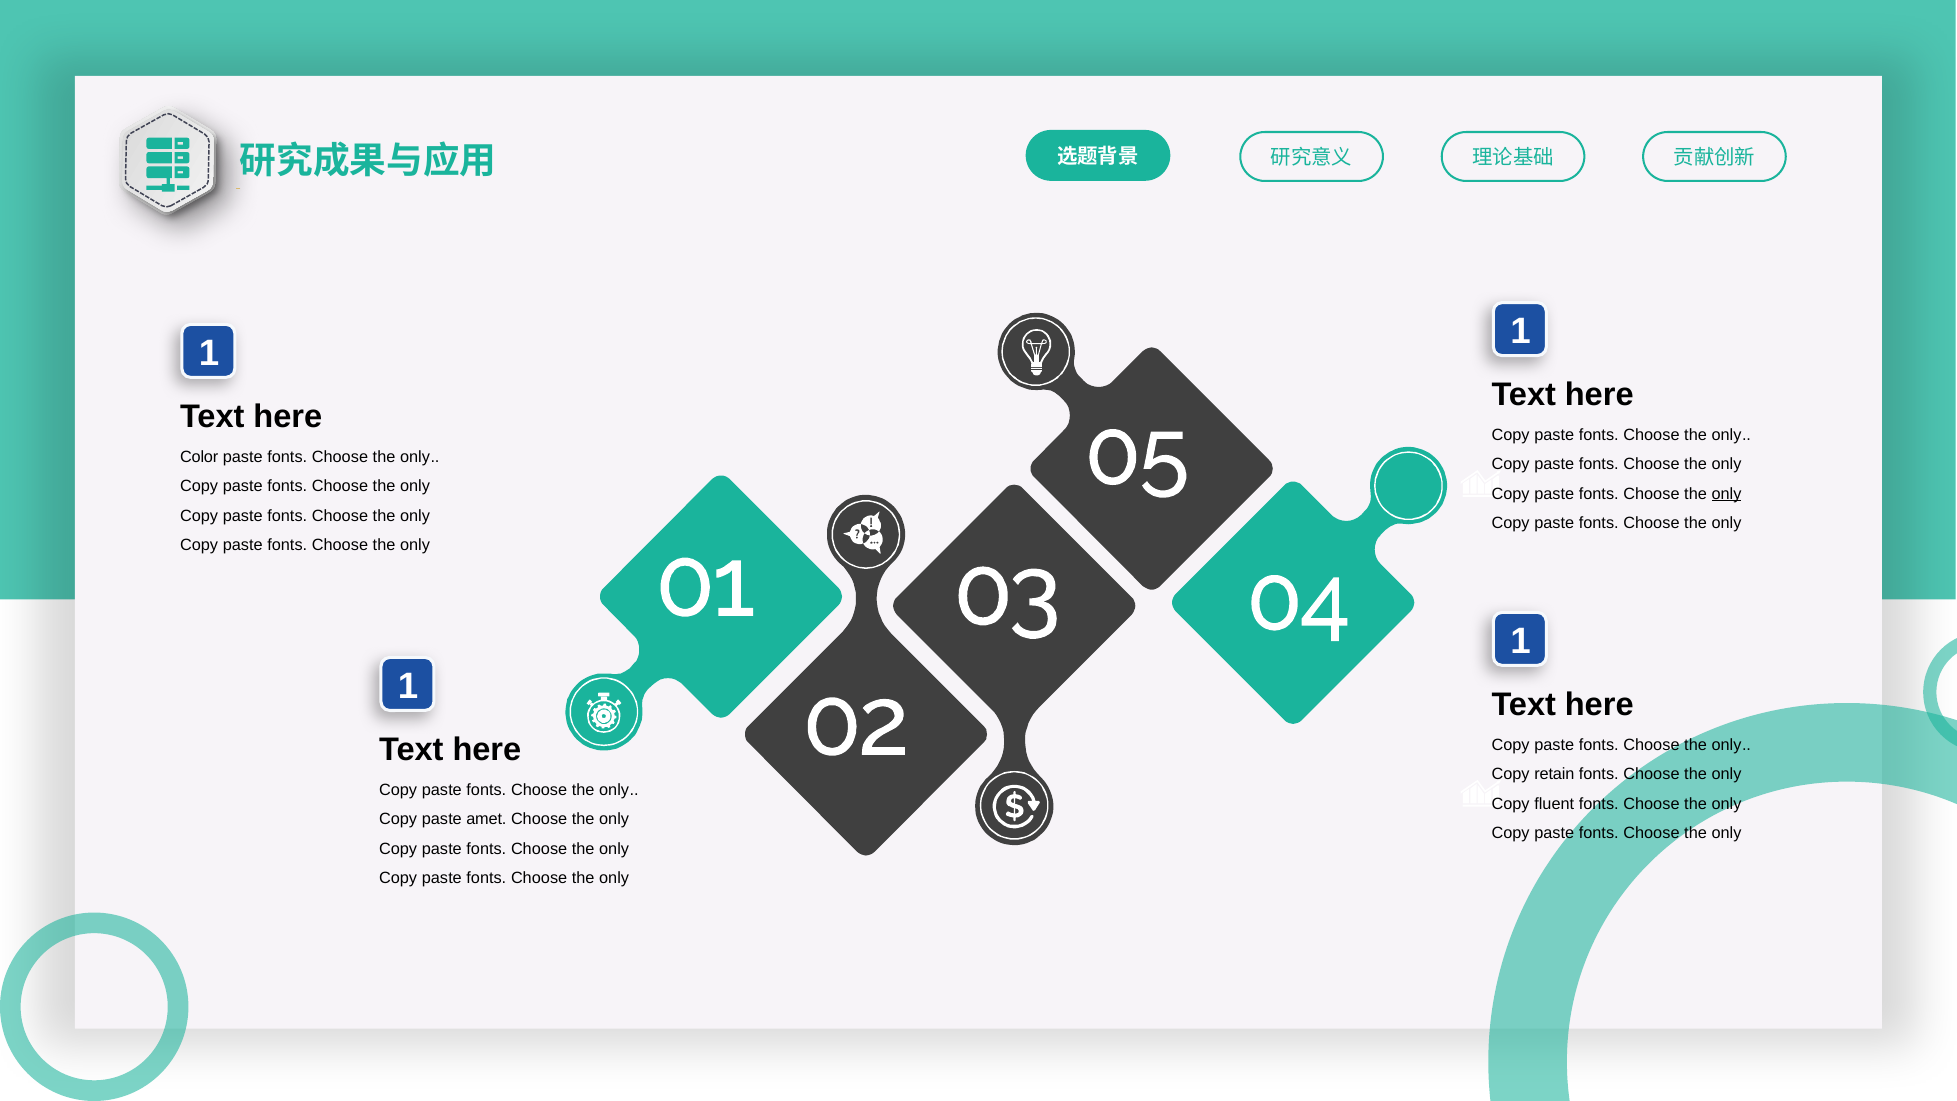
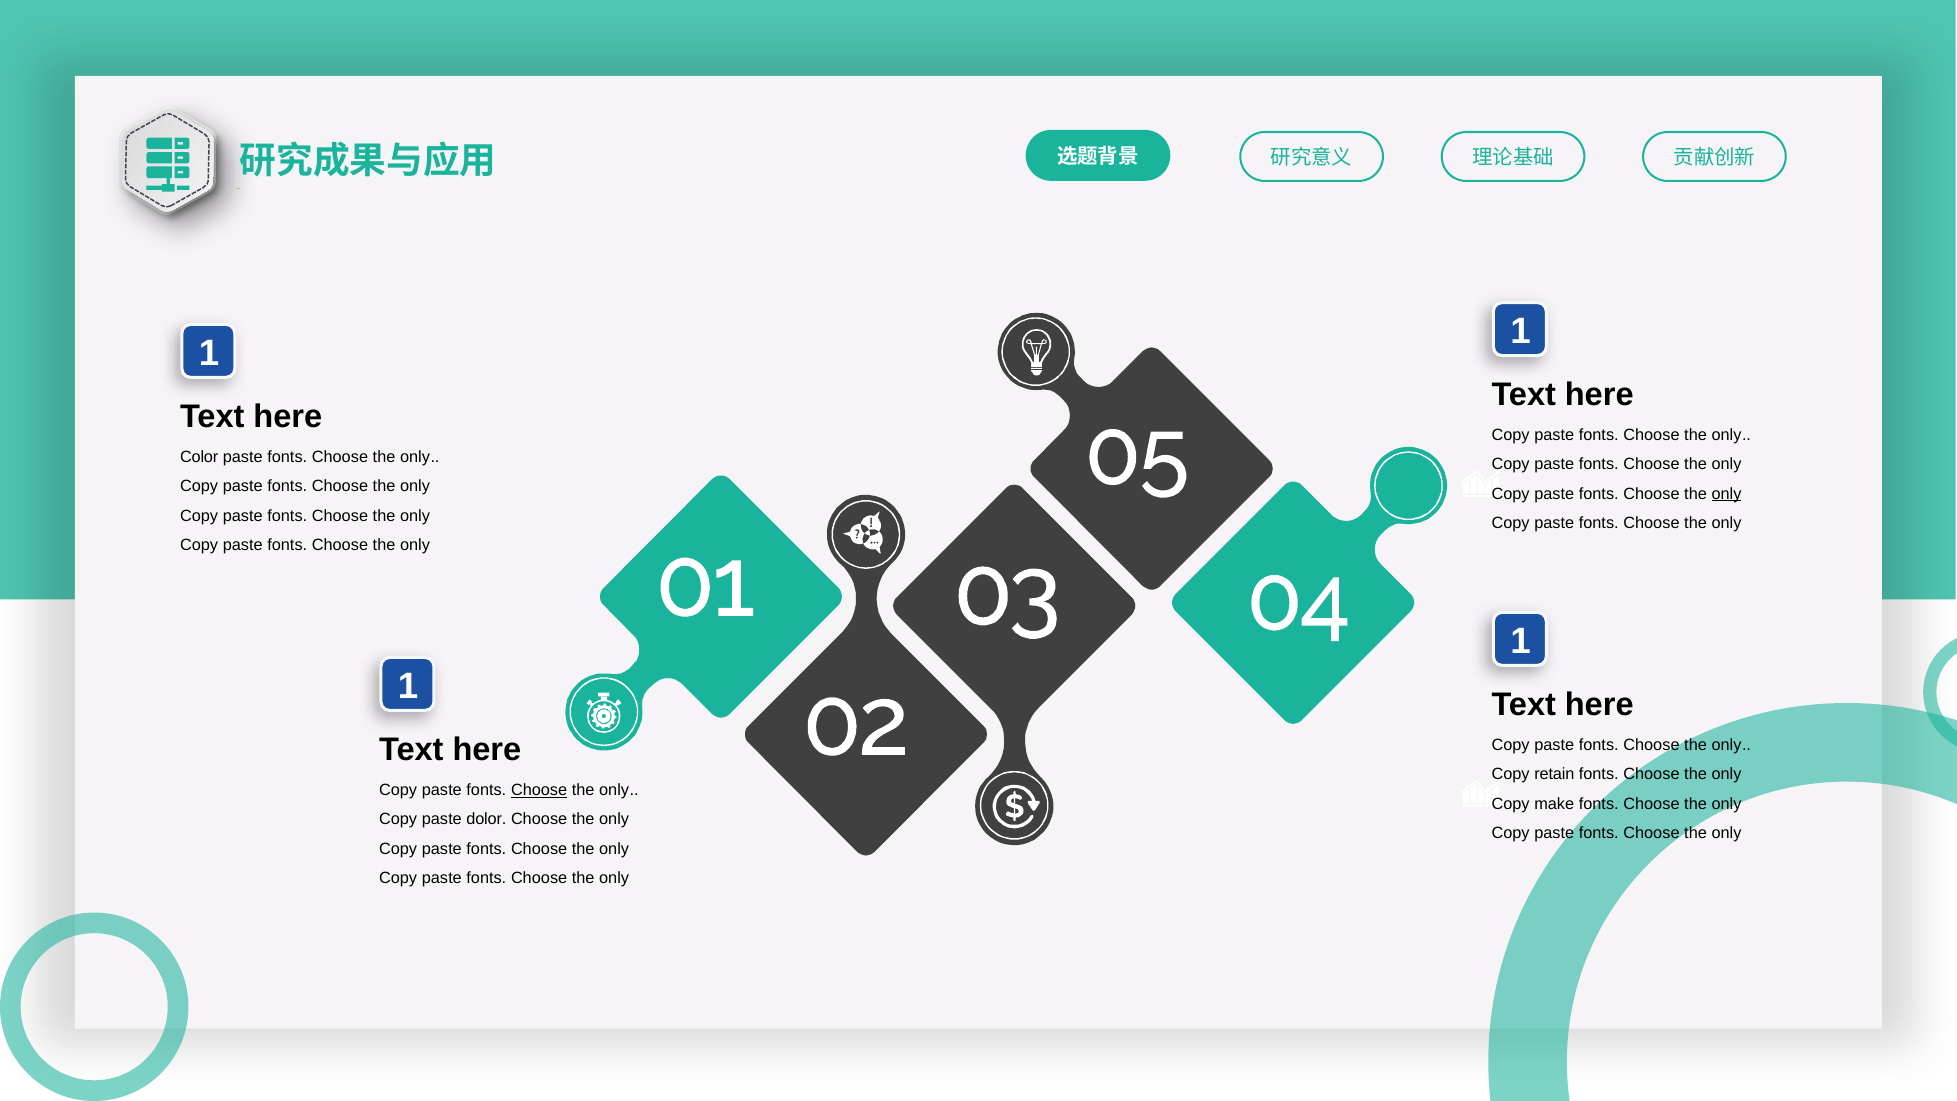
Choose at (539, 790) underline: none -> present
fluent: fluent -> make
amet: amet -> dolor
